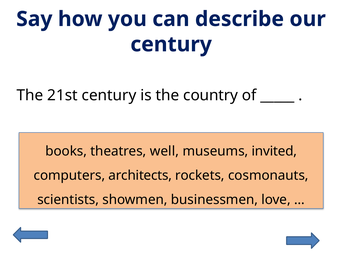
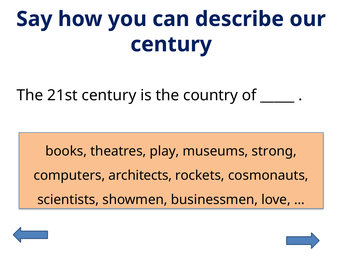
well: well -> play
invited: invited -> strong
